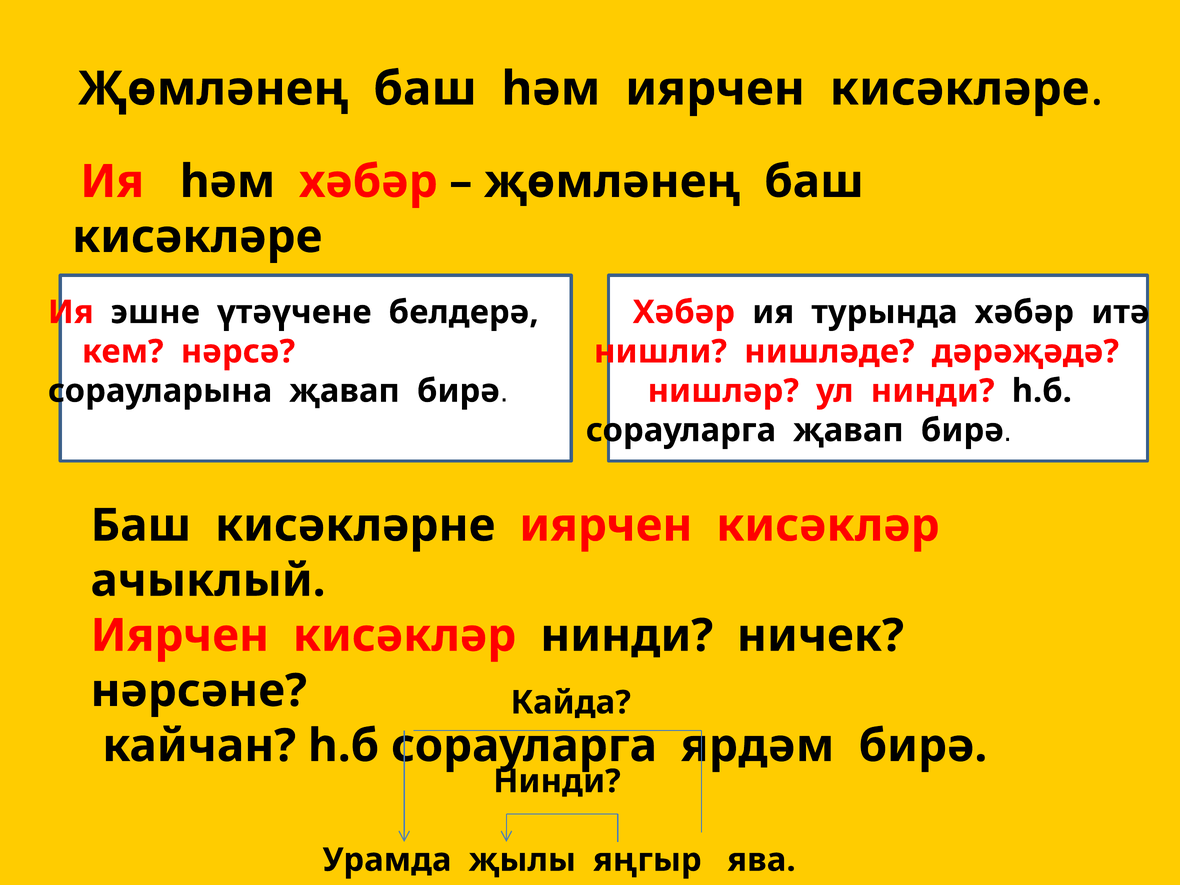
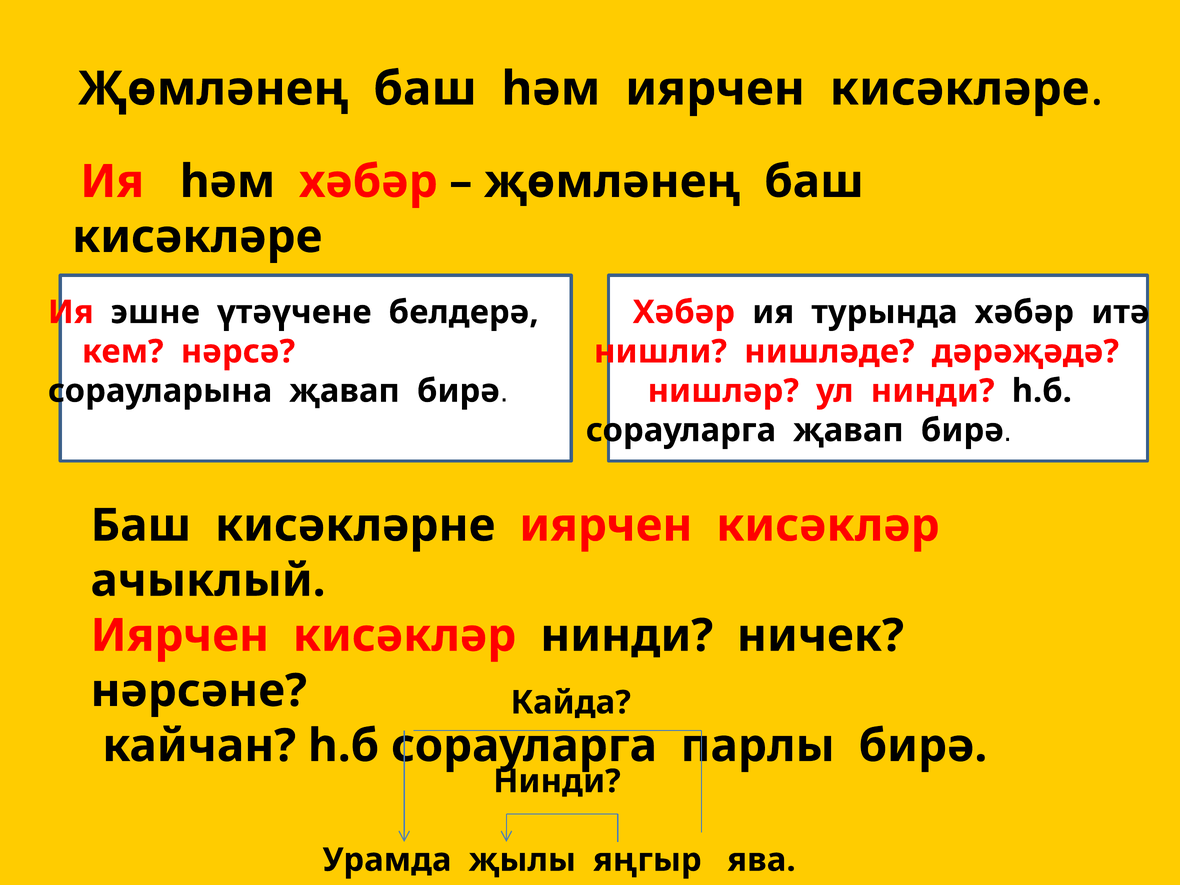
ярдәм: ярдәм -> парлы
